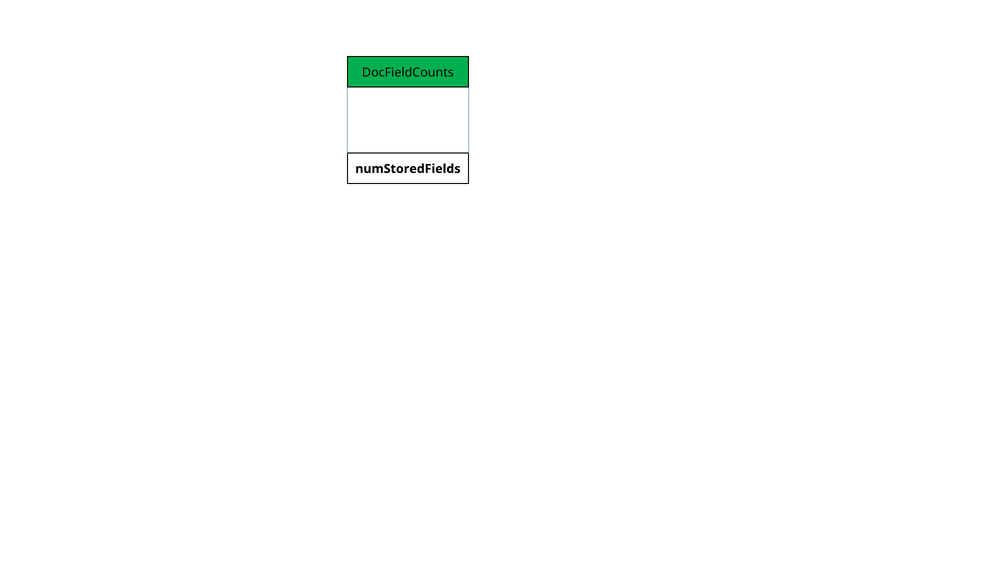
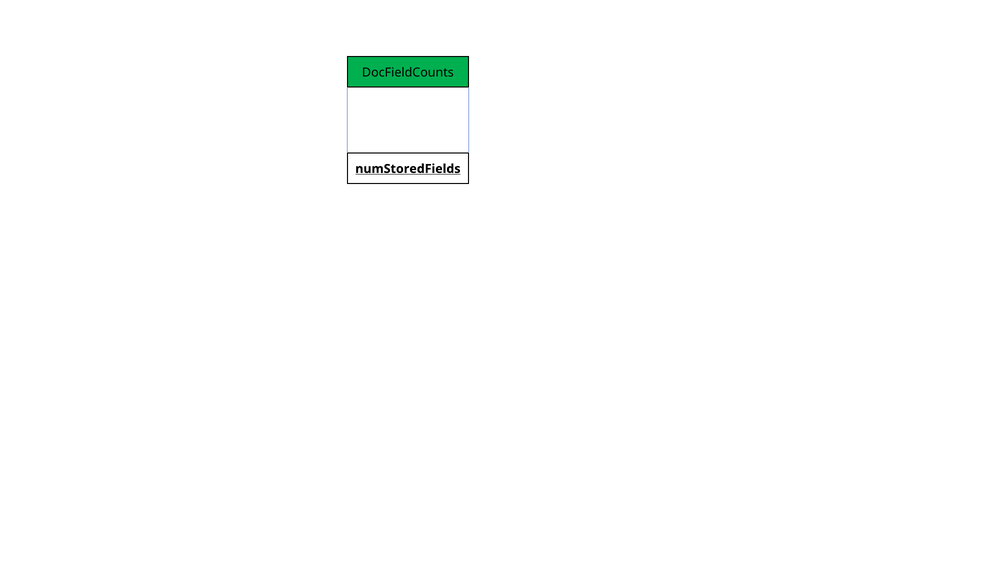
numStoredFields underline: none -> present
